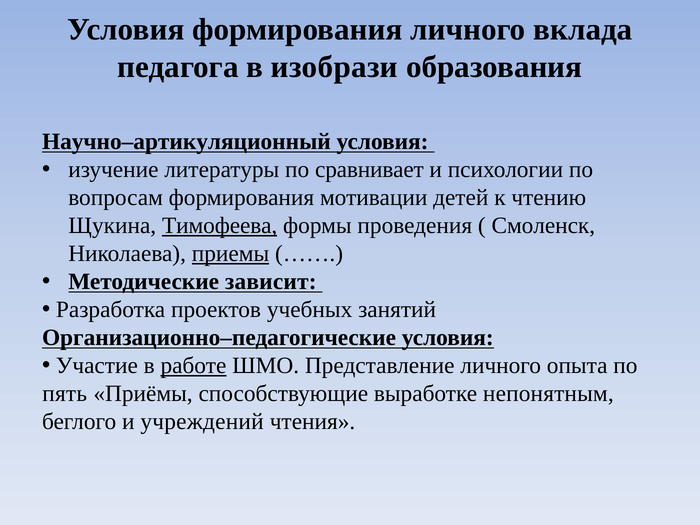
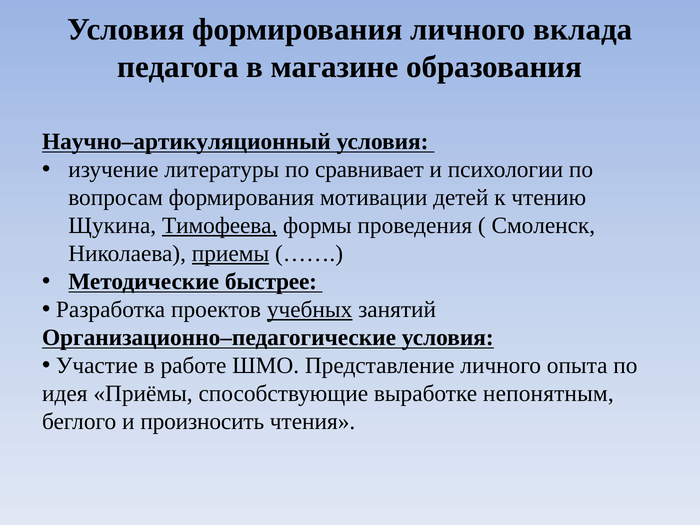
изобрази: изобрази -> магазине
зависит: зависит -> быстрее
учебных underline: none -> present
работе underline: present -> none
пять: пять -> идея
учреждений: учреждений -> произносить
